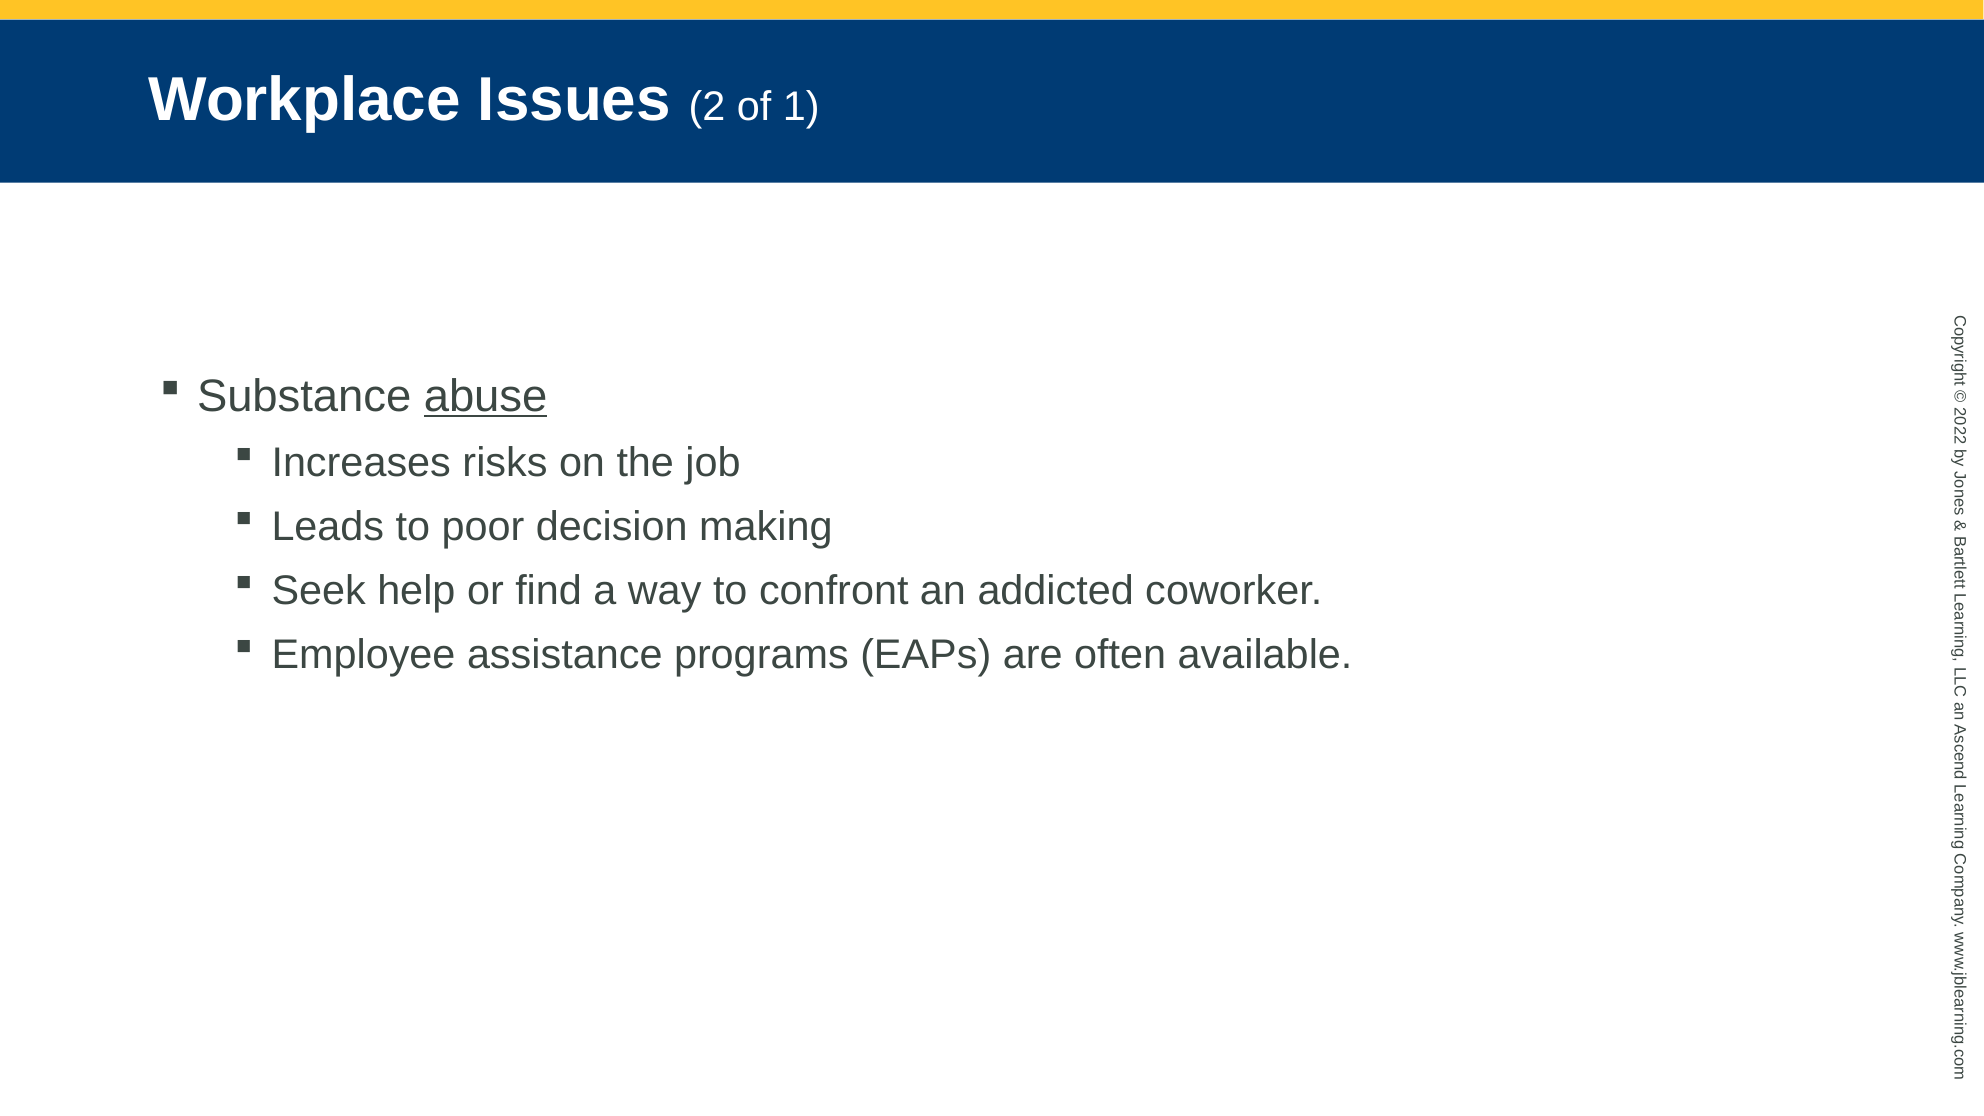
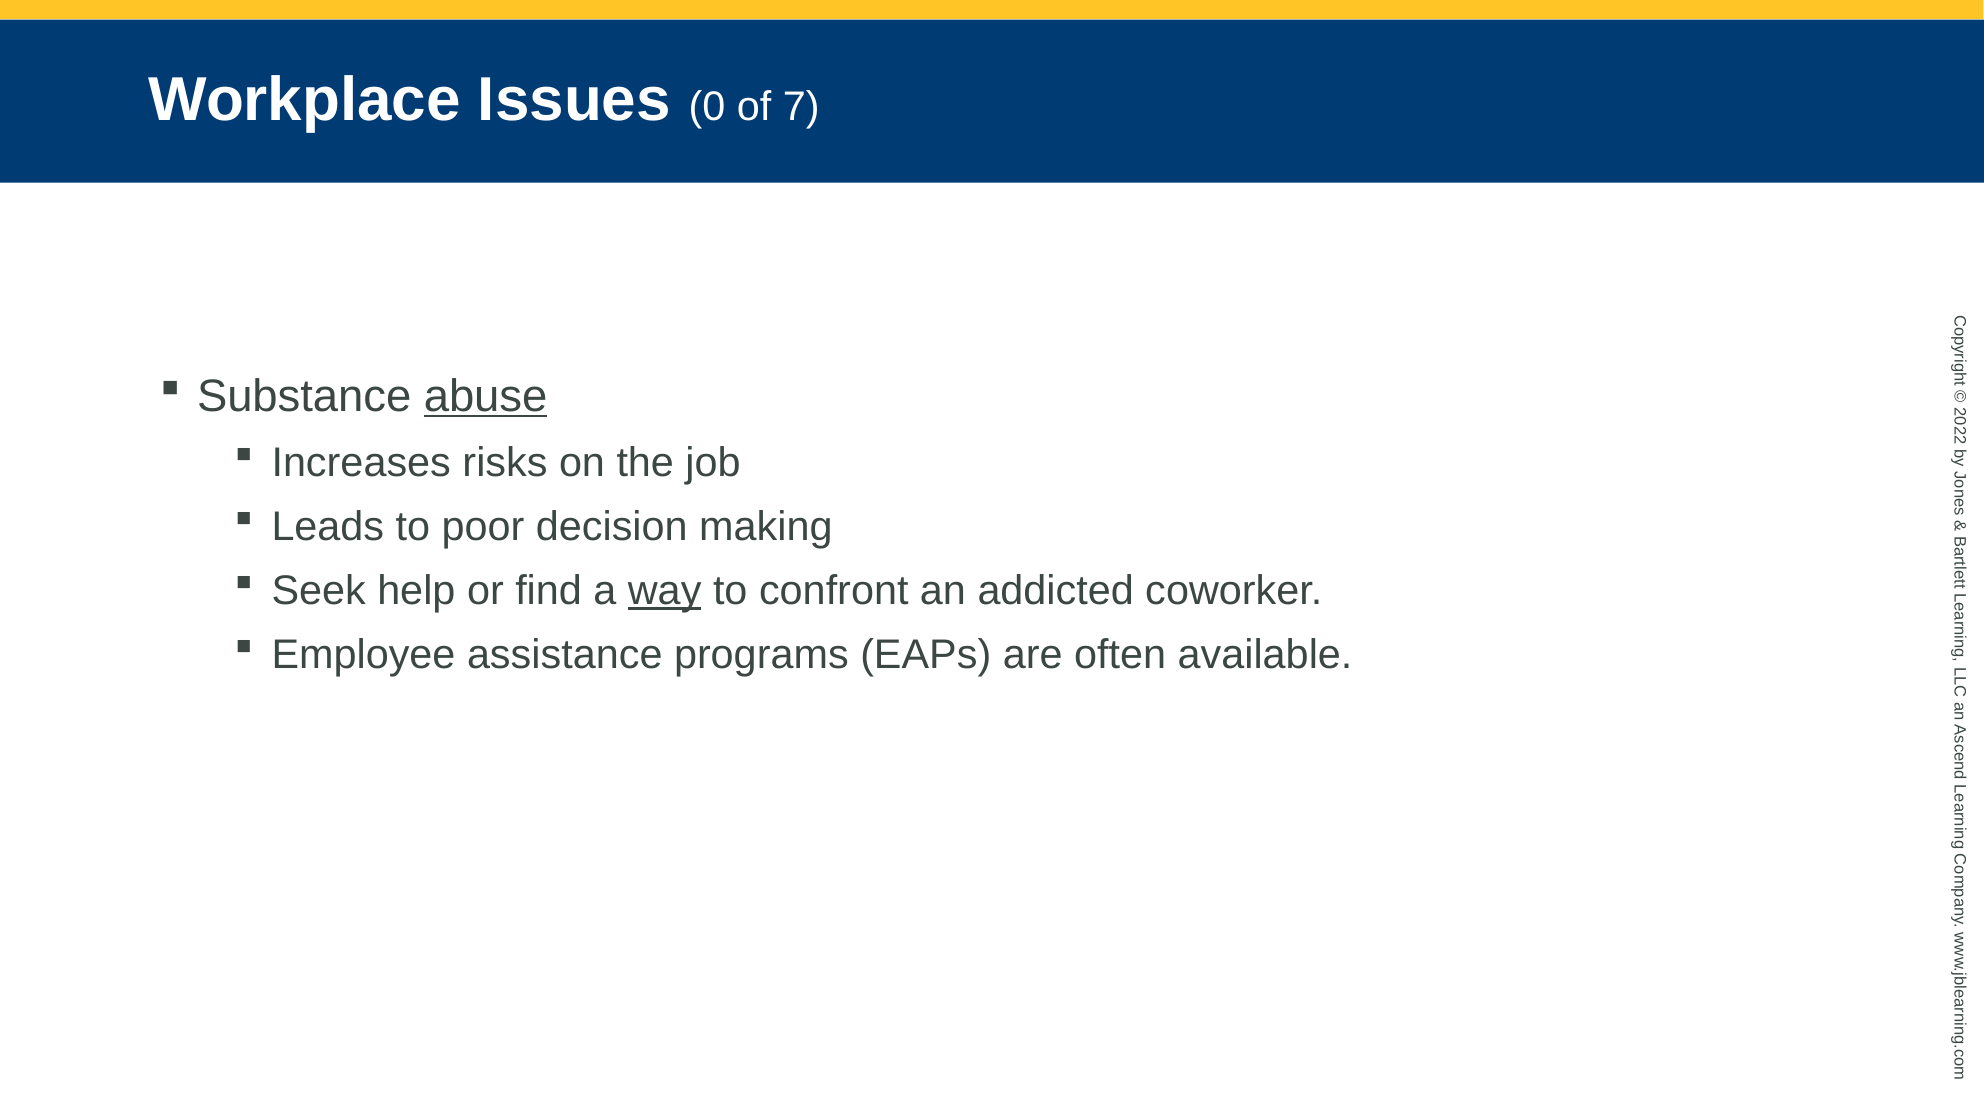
Issues 2: 2 -> 0
1: 1 -> 7
way underline: none -> present
